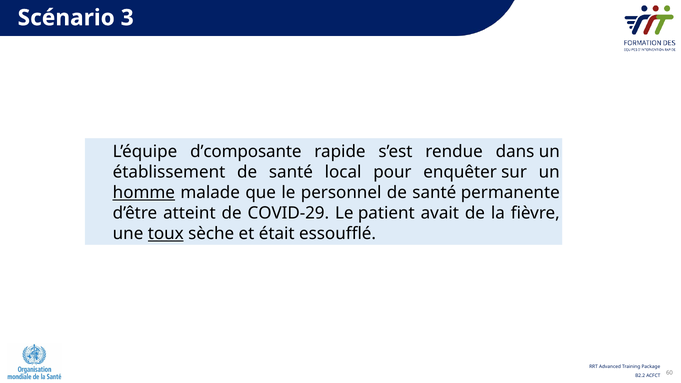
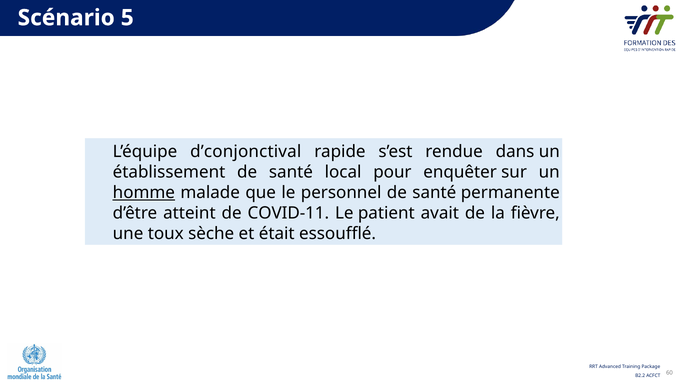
3: 3 -> 5
d’composante: d’composante -> d’conjonctival
COVID-29: COVID-29 -> COVID-11
toux underline: present -> none
